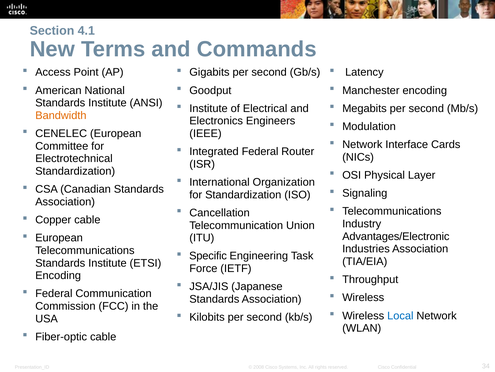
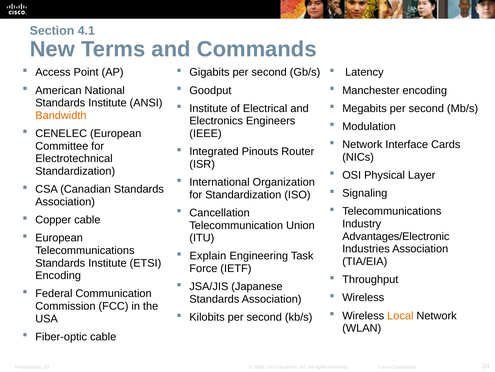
Integrated Federal: Federal -> Pinouts
Specific: Specific -> Explain
Local colour: blue -> orange
